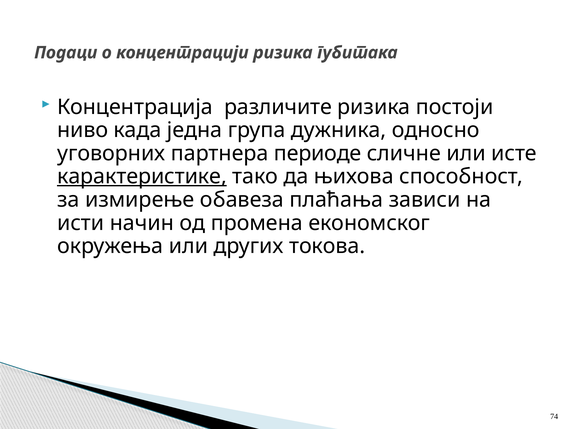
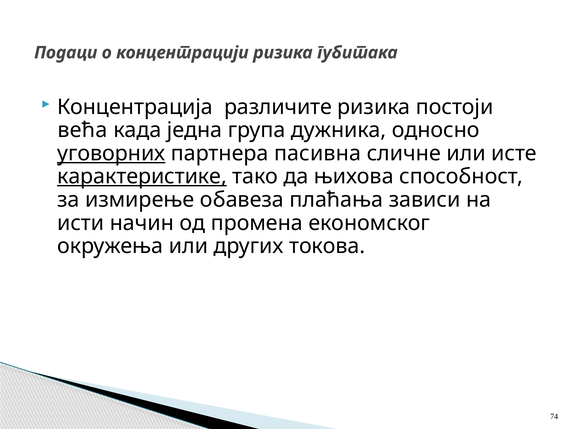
ниво: ниво -> већа
уговорних underline: none -> present
периоде: периоде -> пасивна
